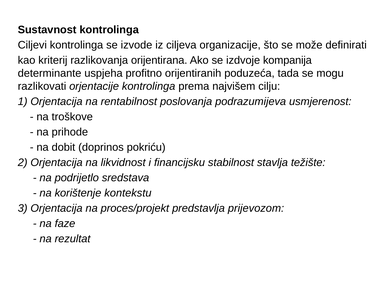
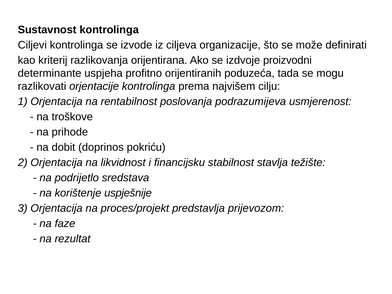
kompanija: kompanija -> proizvodni
kontekstu: kontekstu -> uspješnije
